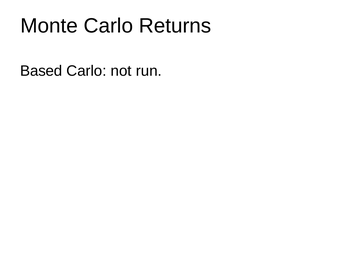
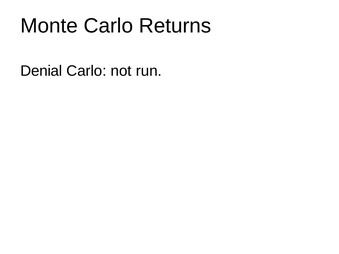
Based: Based -> Denial
